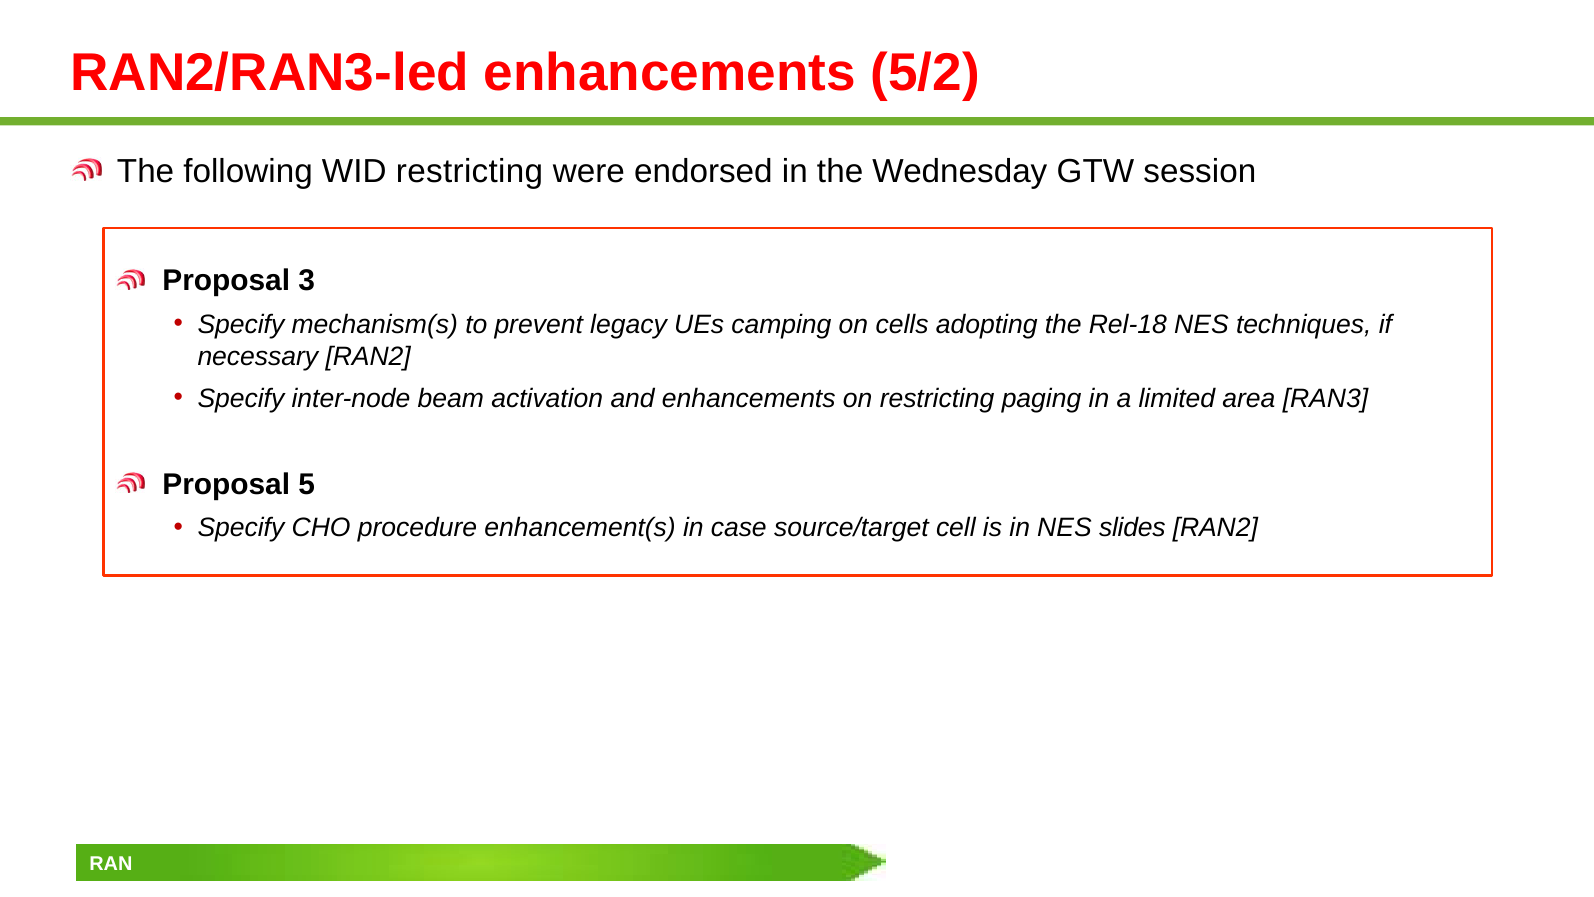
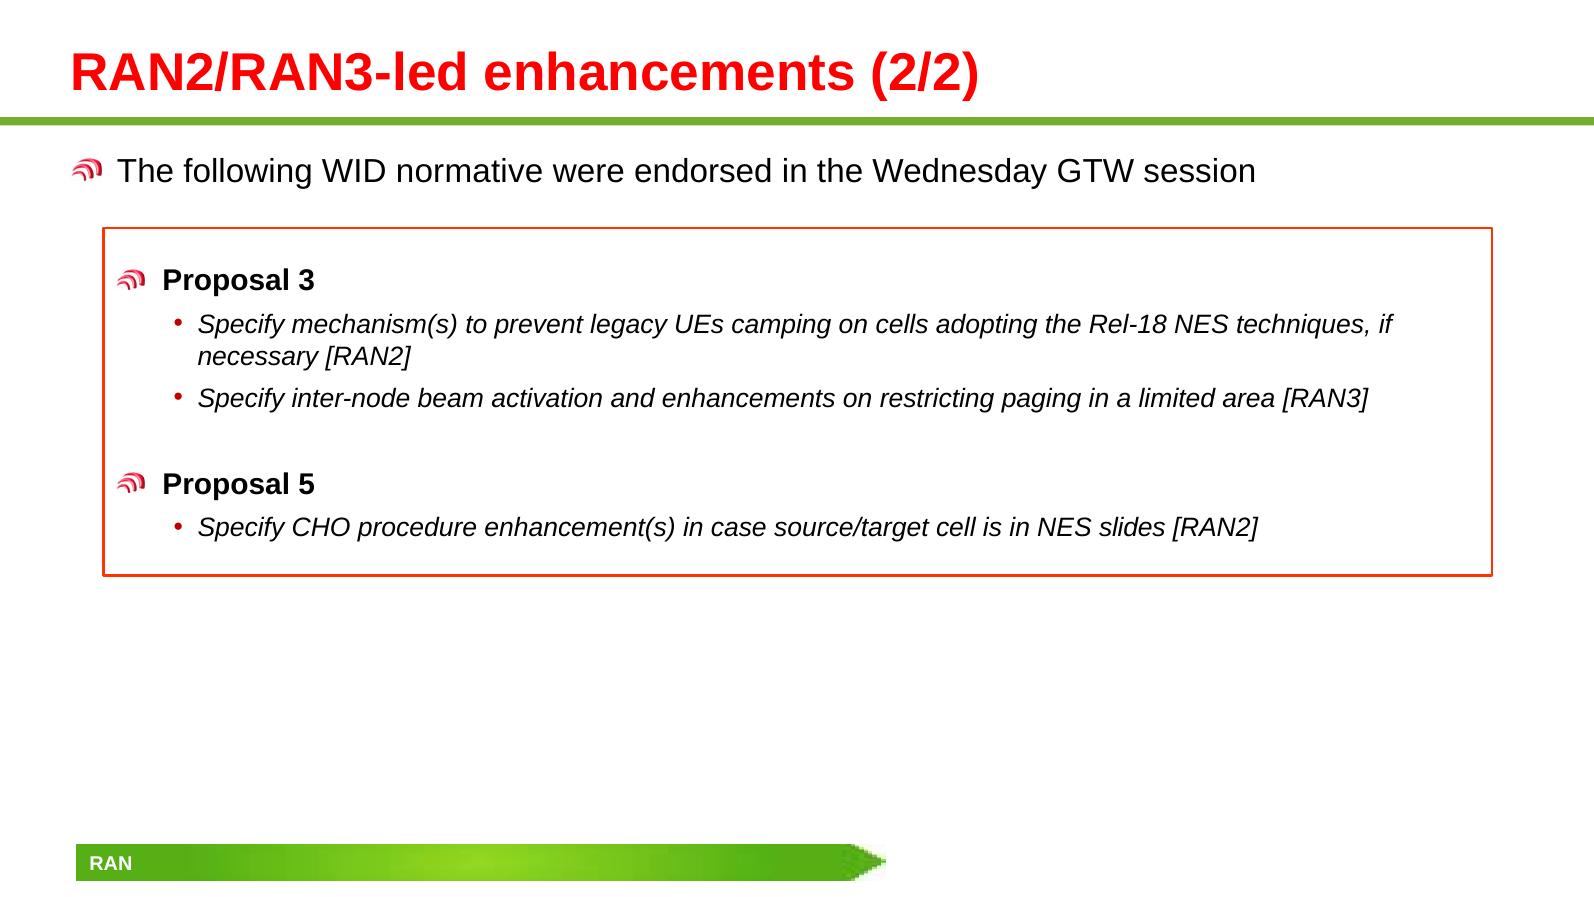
5/2: 5/2 -> 2/2
WID restricting: restricting -> normative
